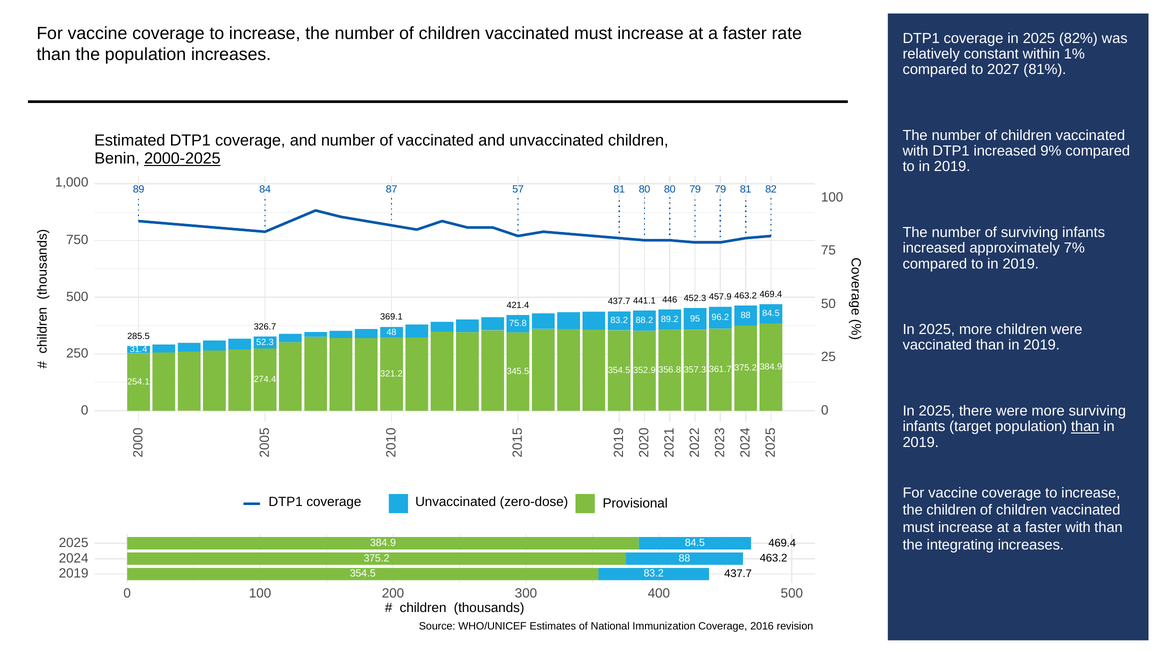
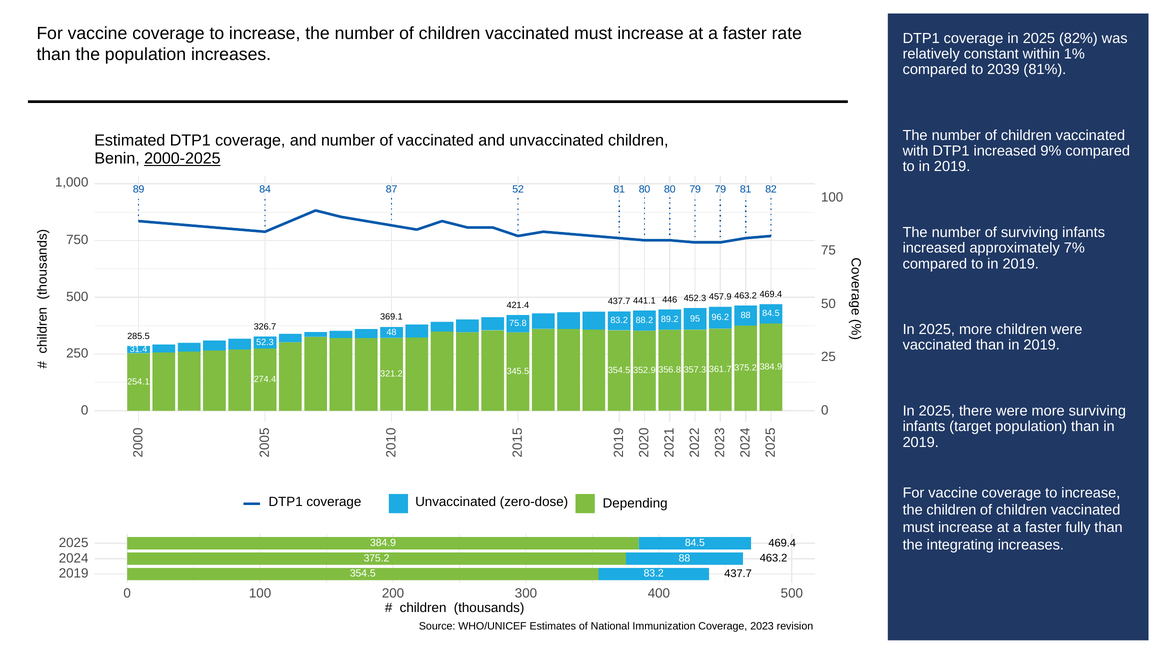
2027: 2027 -> 2039
57: 57 -> 52
than at (1085, 427) underline: present -> none
Provisional: Provisional -> Depending
faster with: with -> fully
2016: 2016 -> 2023
